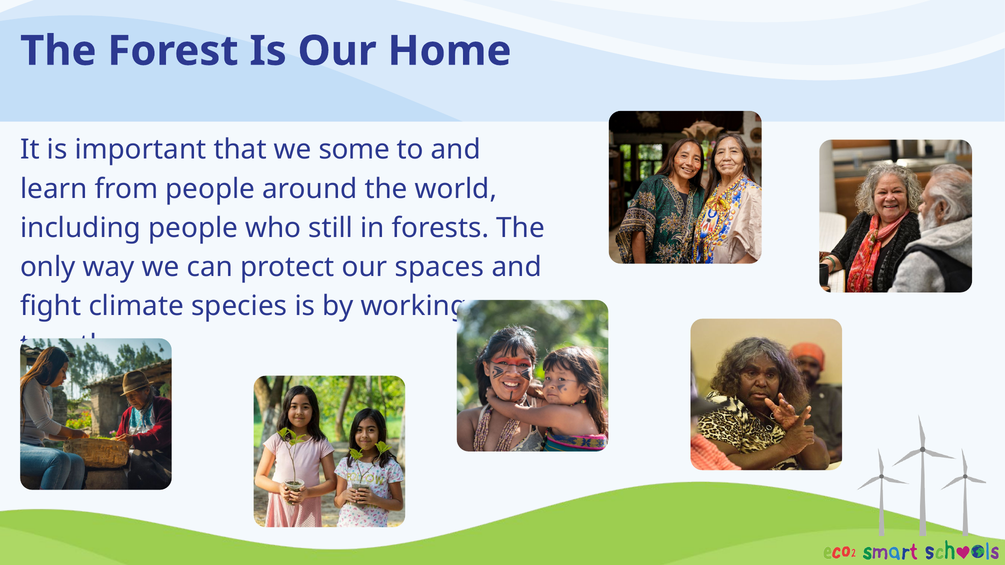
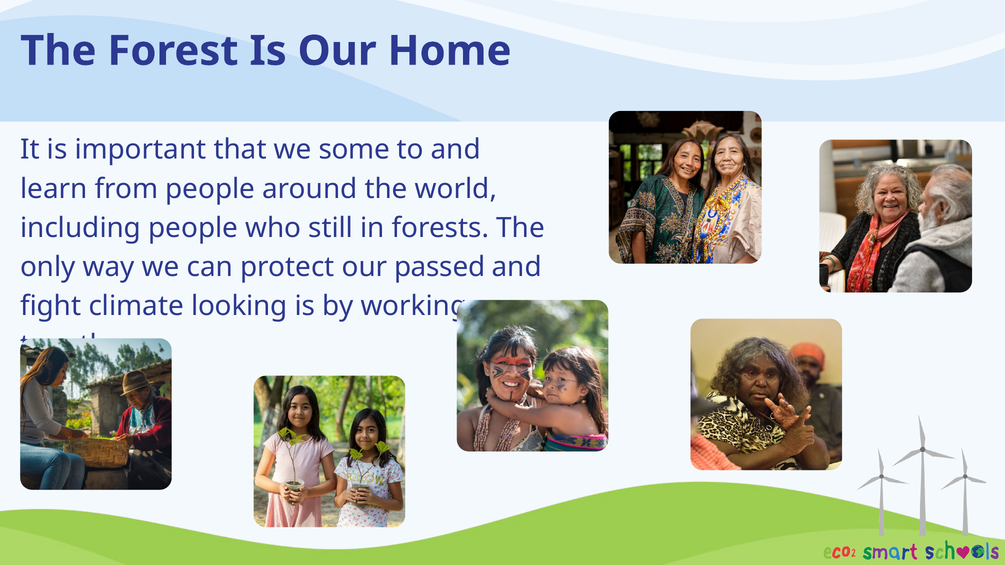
spaces: spaces -> passed
species: species -> looking
